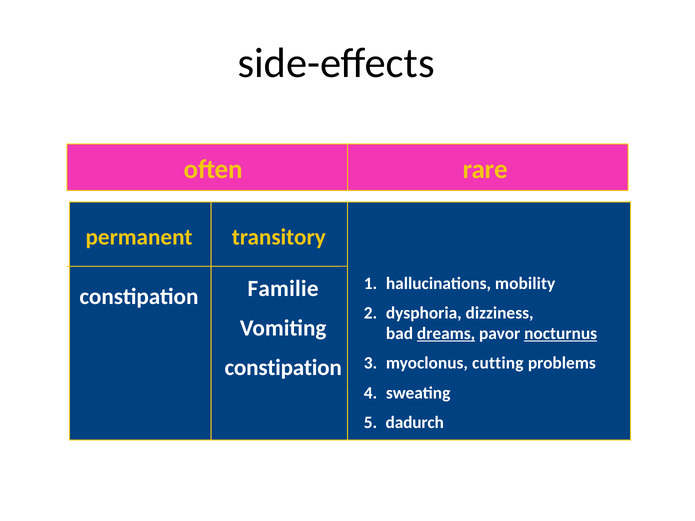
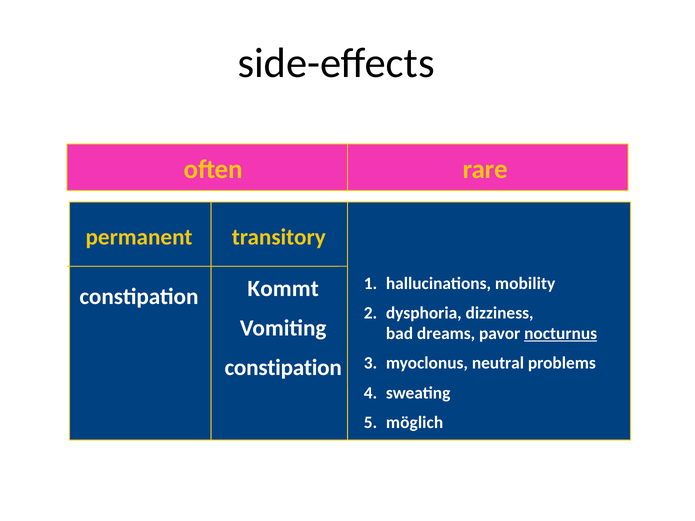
Familie: Familie -> Kommt
dreams underline: present -> none
cutting: cutting -> neutral
dadurch: dadurch -> möglich
